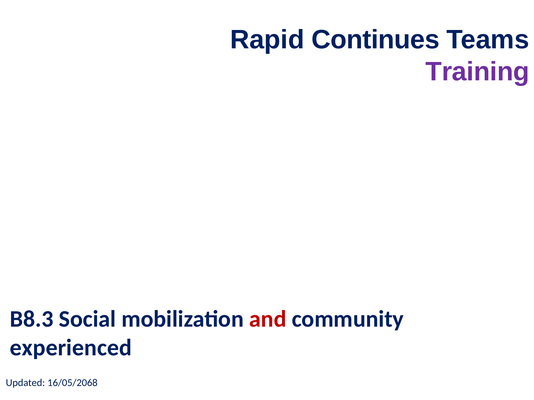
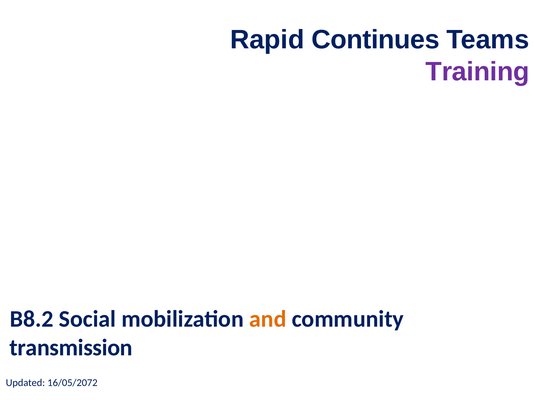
B8.3: B8.3 -> B8.2
and colour: red -> orange
experienced: experienced -> transmission
16/05/2068: 16/05/2068 -> 16/05/2072
